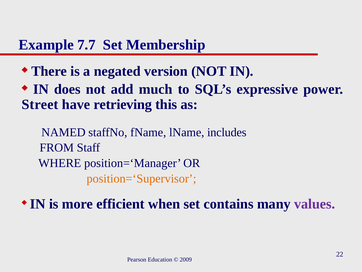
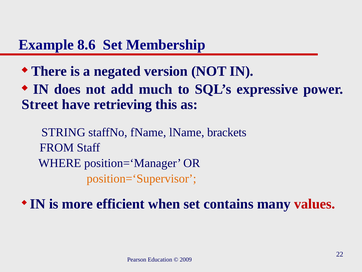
7.7: 7.7 -> 8.6
NAMED: NAMED -> STRING
includes: includes -> brackets
values colour: purple -> red
